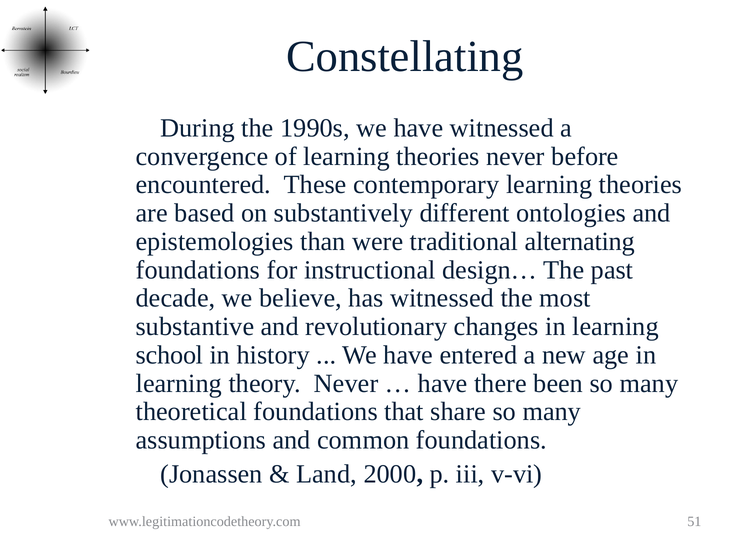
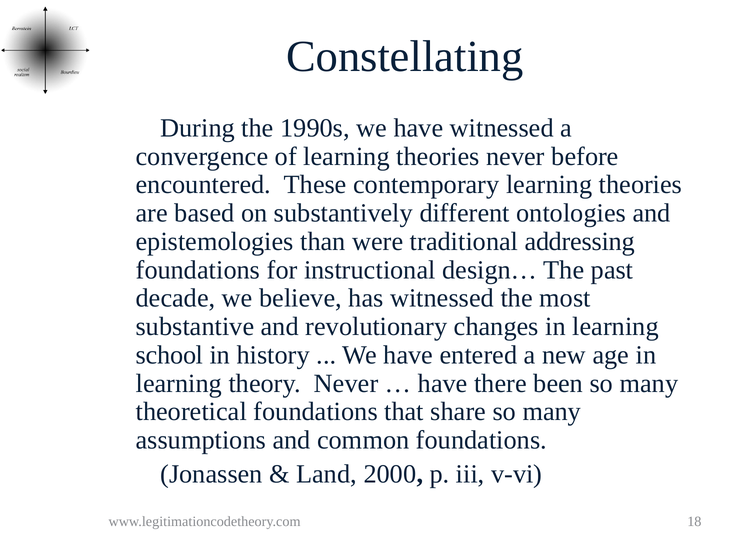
alternating: alternating -> addressing
51: 51 -> 18
